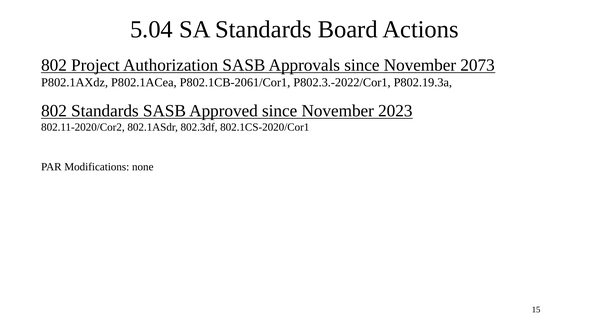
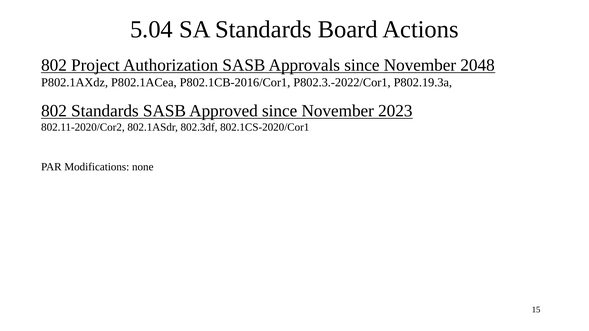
2073: 2073 -> 2048
P802.1CB-2061/Cor1: P802.1CB-2061/Cor1 -> P802.1CB-2016/Cor1
